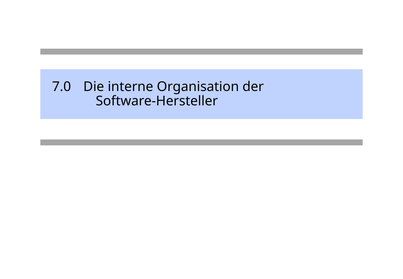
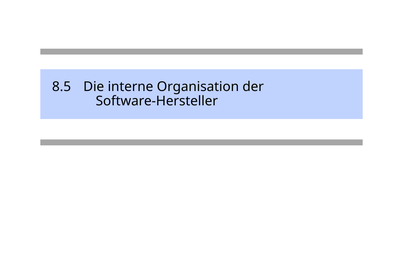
7.0: 7.0 -> 8.5
